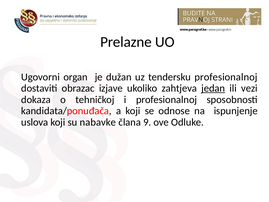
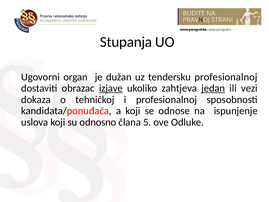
Prelazne: Prelazne -> Stupanja
izjave underline: none -> present
nabavke: nabavke -> odnosno
9: 9 -> 5
